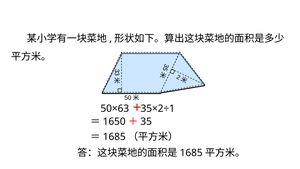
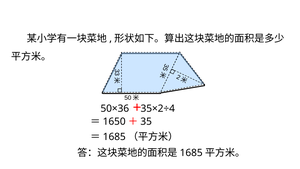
50×63: 50×63 -> 50×36
35×2÷1: 35×2÷1 -> 35×2÷4
